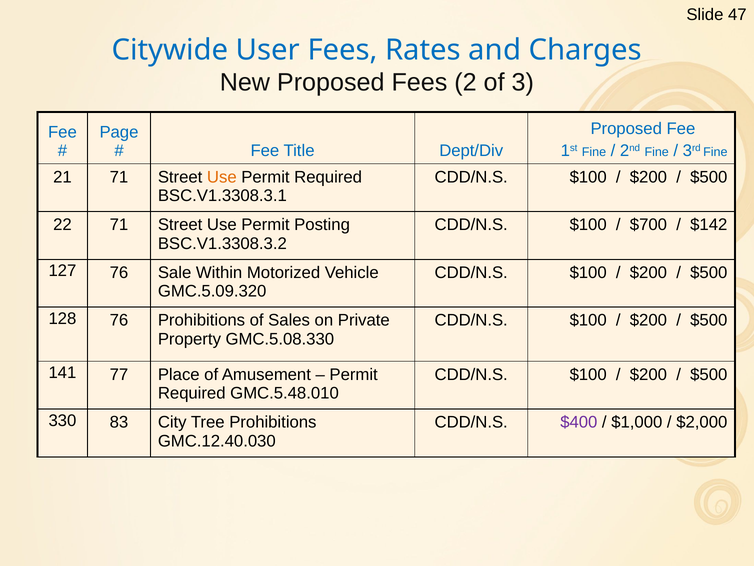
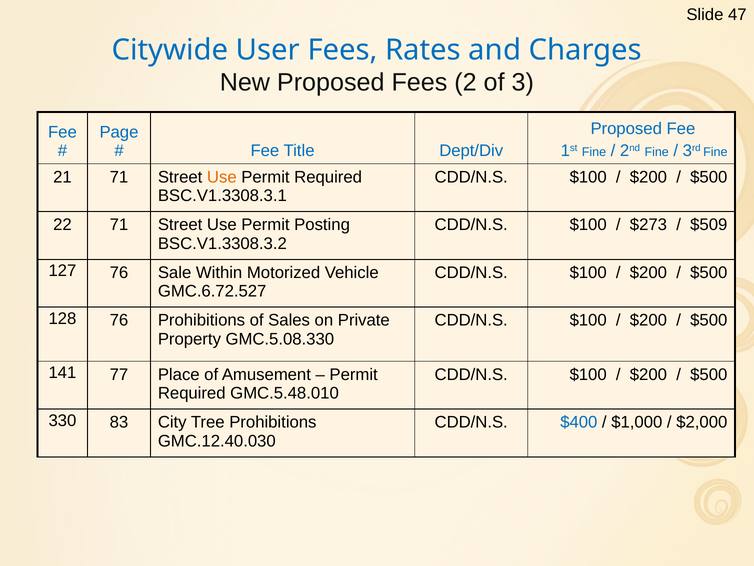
$700: $700 -> $273
$142: $142 -> $509
GMC.5.09.320: GMC.5.09.320 -> GMC.6.72.527
$400 colour: purple -> blue
